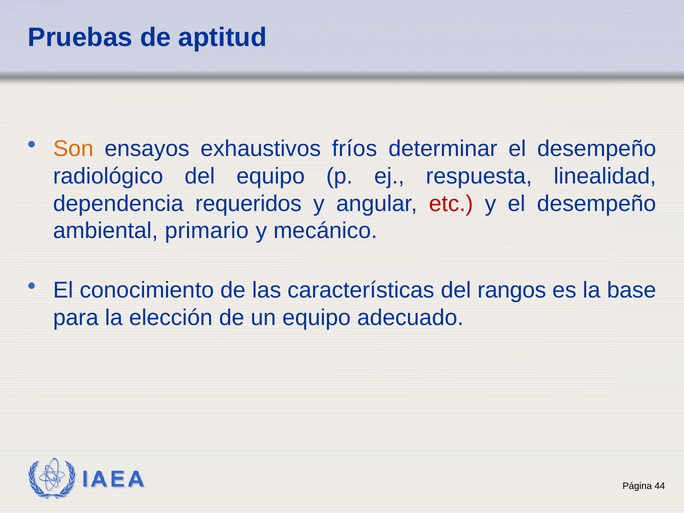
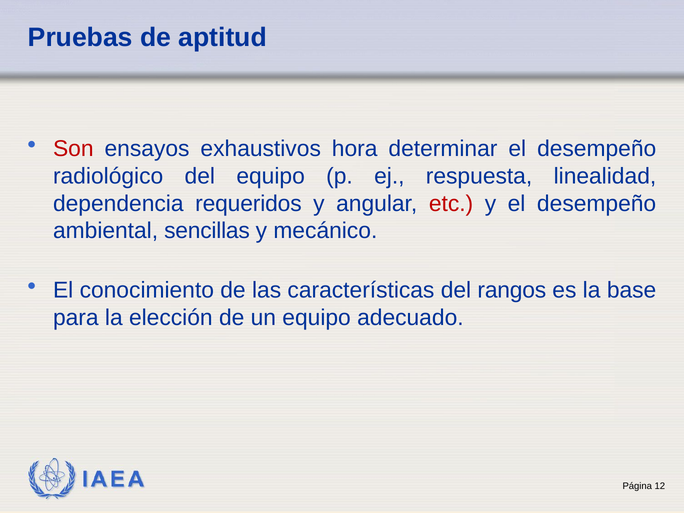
Son colour: orange -> red
fríos: fríos -> hora
primario: primario -> sencillas
44: 44 -> 12
